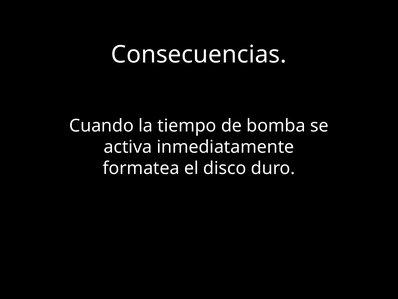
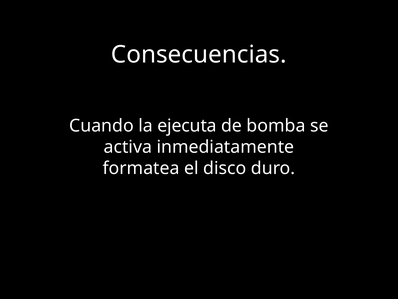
tiempo: tiempo -> ejecuta
